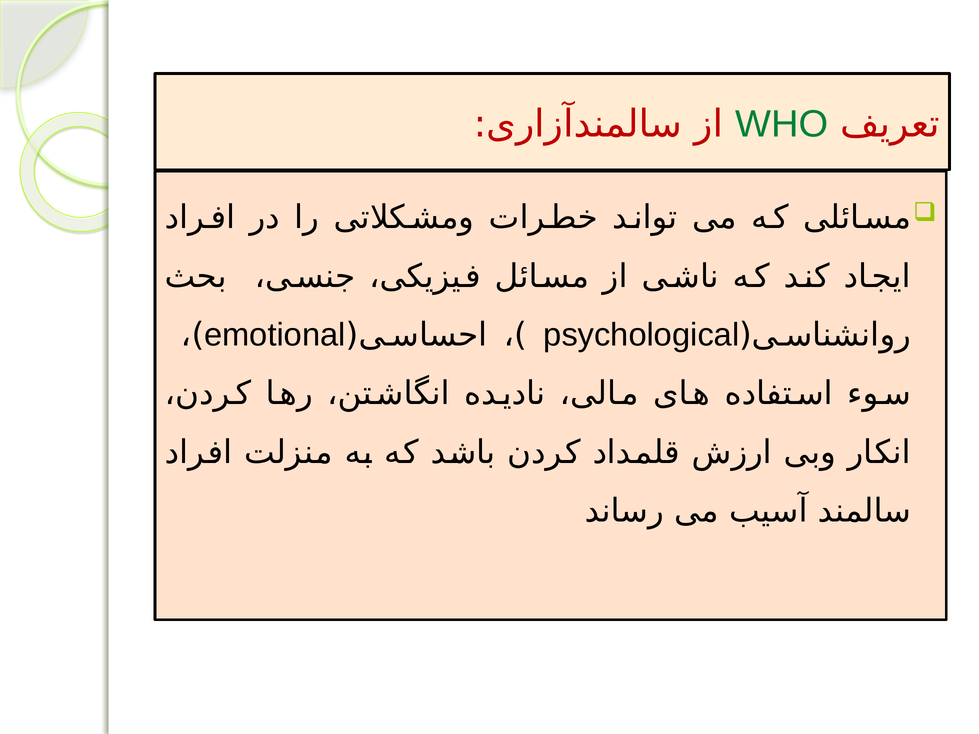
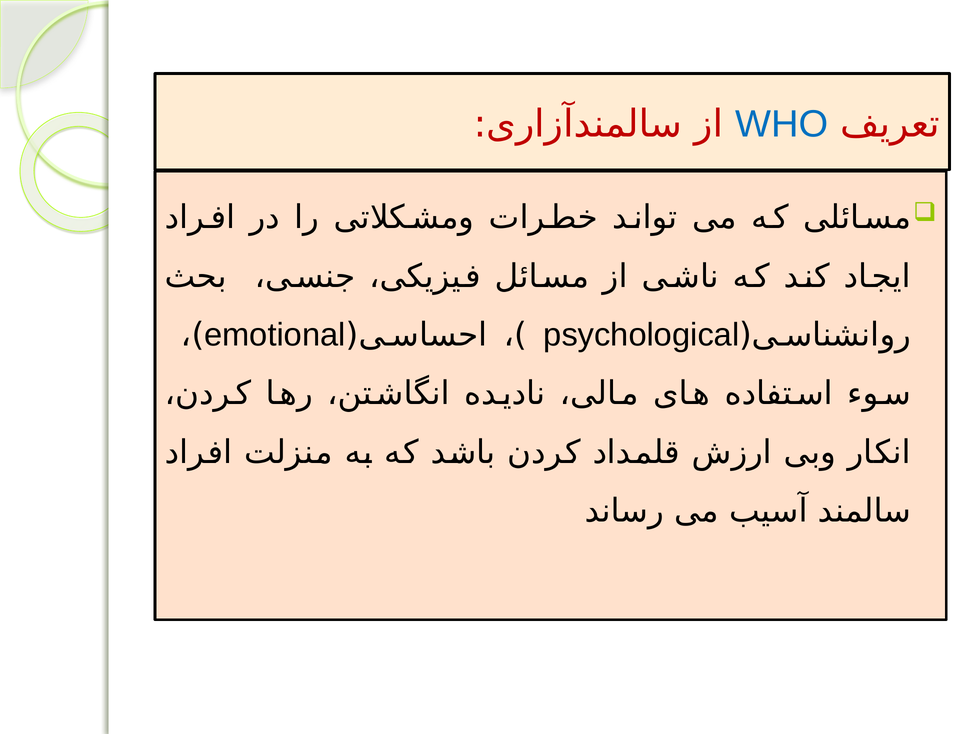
WHO colour: green -> blue
